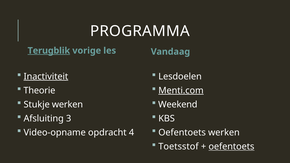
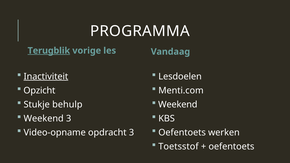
Theorie: Theorie -> Opzicht
Menti.com underline: present -> none
Stukje werken: werken -> behulp
Afsluiting at (44, 119): Afsluiting -> Weekend
opdracht 4: 4 -> 3
oefentoets at (231, 147) underline: present -> none
